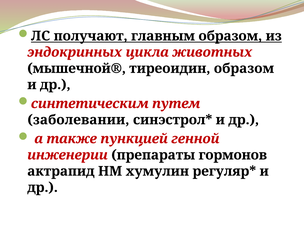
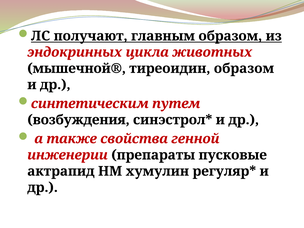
заболевании: заболевании -> возбуждения
пункцией: пункцией -> свойства
гормонов: гормонов -> пусковые
